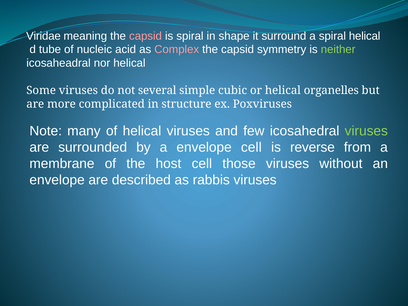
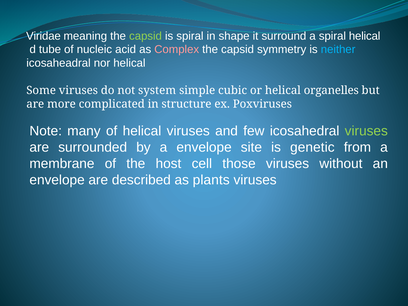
capsid at (146, 36) colour: pink -> light green
neither colour: light green -> light blue
several: several -> system
envelope cell: cell -> site
reverse: reverse -> genetic
rabbis: rabbis -> plants
